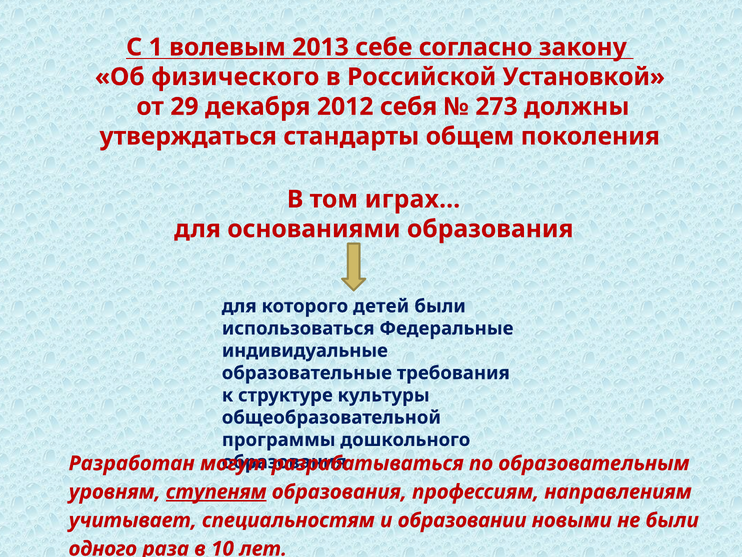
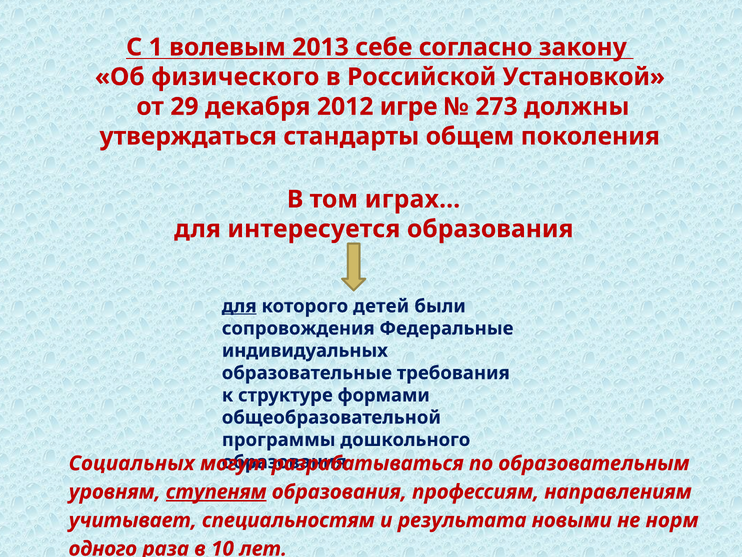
себя: себя -> игре
основаниями: основаниями -> интересуется
для at (239, 306) underline: none -> present
использоваться: использоваться -> сопровождения
индивидуальные: индивидуальные -> индивидуальных
культуры: культуры -> формами
Разработан: Разработан -> Социальных
образовании: образовании -> результата
не были: были -> норм
